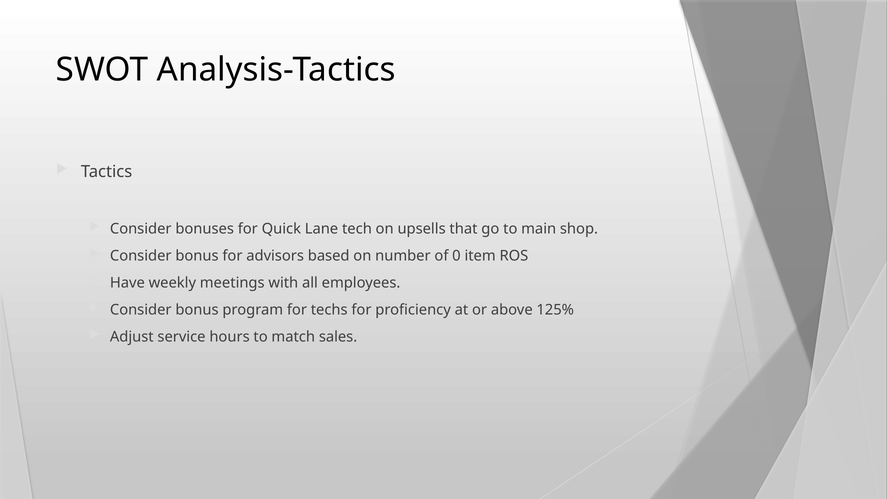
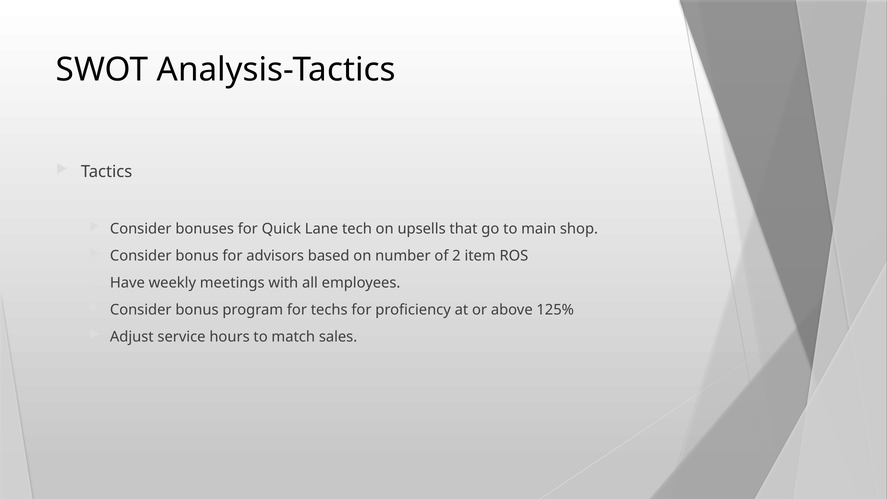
0: 0 -> 2
